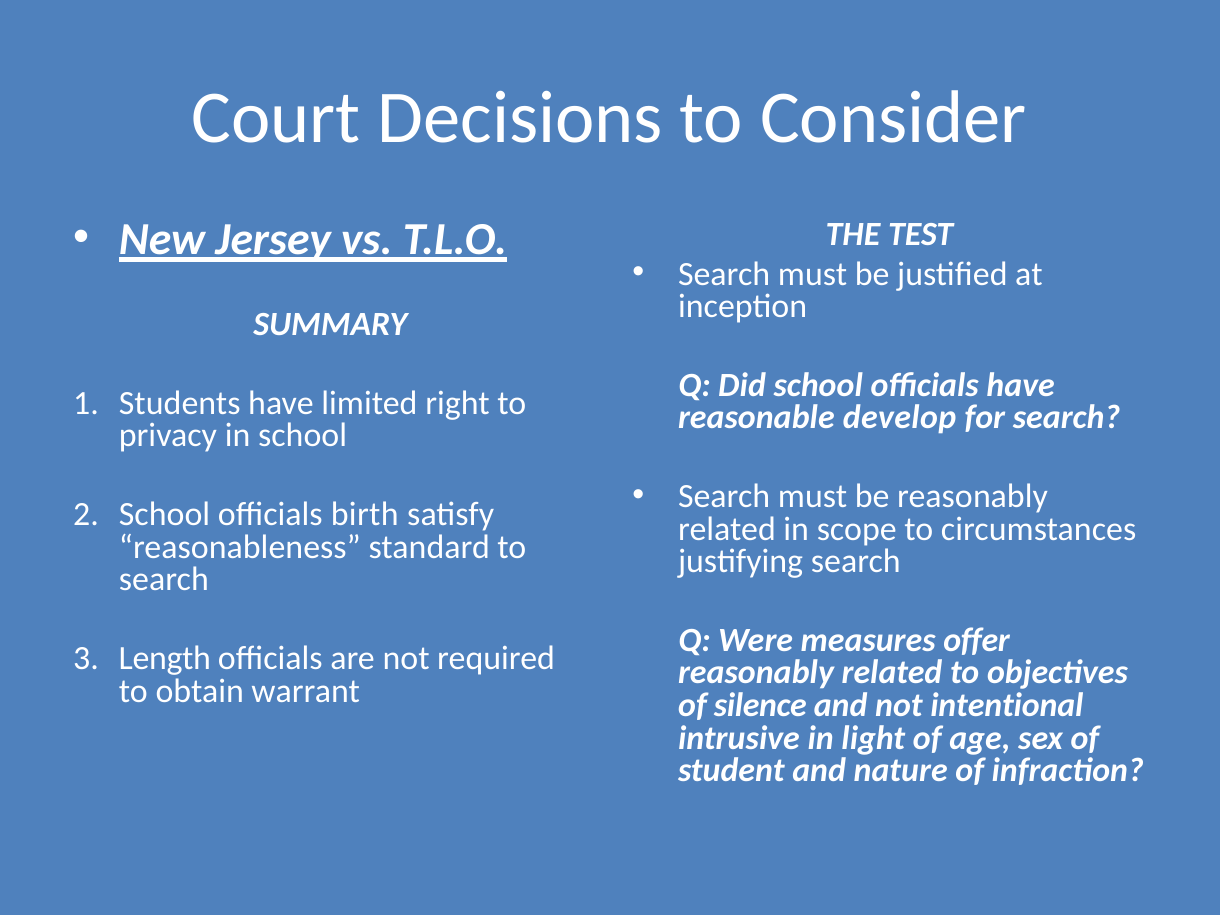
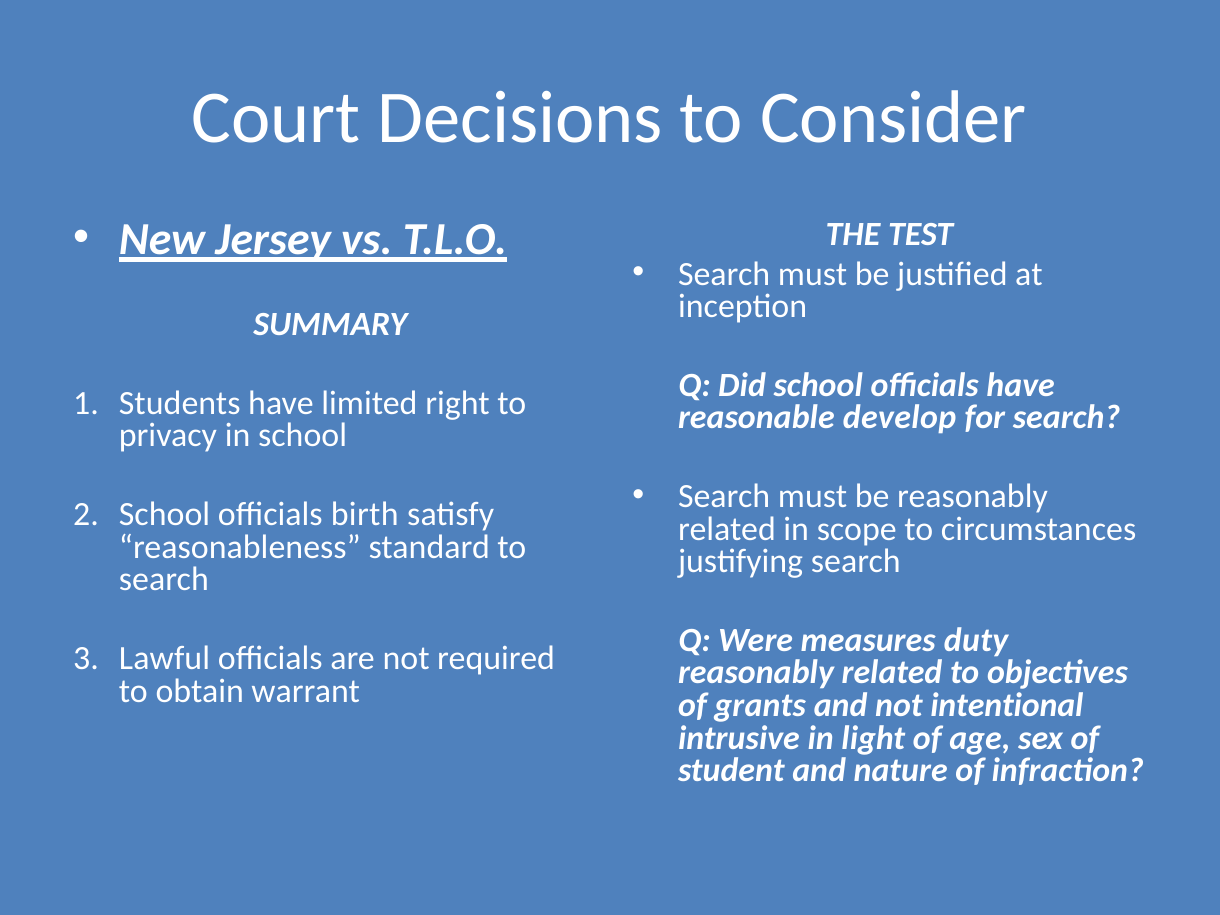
offer: offer -> duty
Length: Length -> Lawful
silence: silence -> grants
